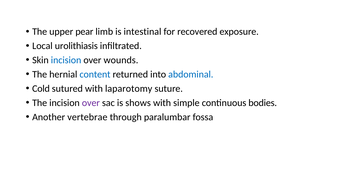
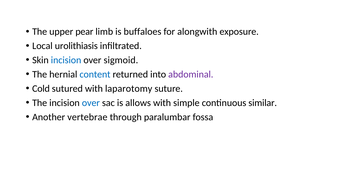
intestinal: intestinal -> buffaloes
recovered: recovered -> alongwith
wounds: wounds -> sigmoid
abdominal colour: blue -> purple
over at (91, 103) colour: purple -> blue
shows: shows -> allows
bodies: bodies -> similar
